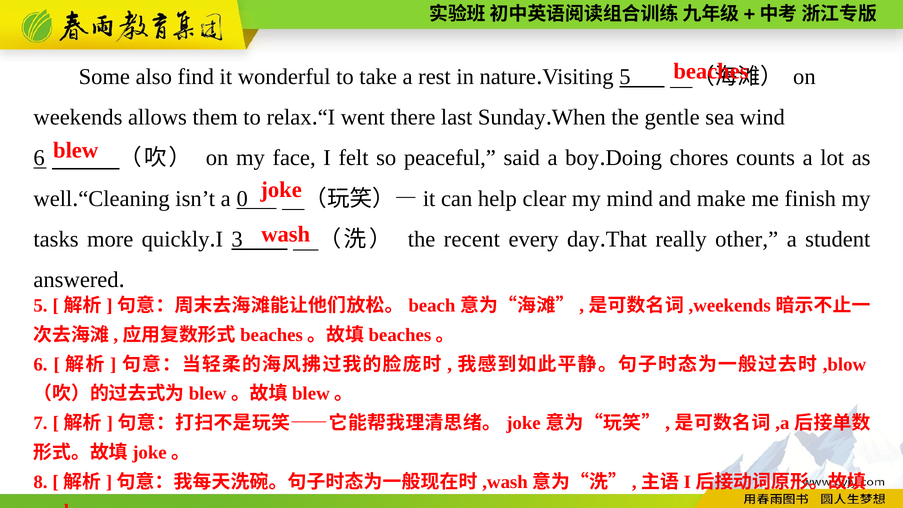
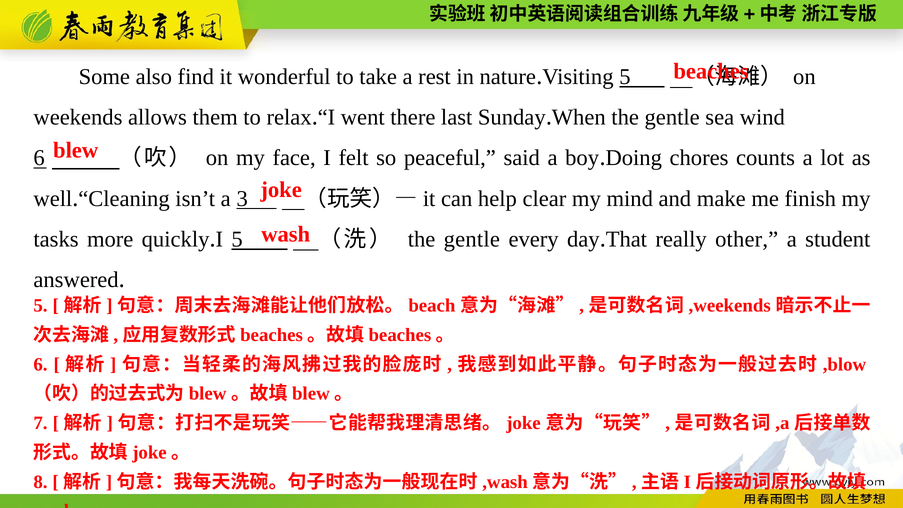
0: 0 -> 3
I 3: 3 -> 5
recent at (472, 239): recent -> gentle
